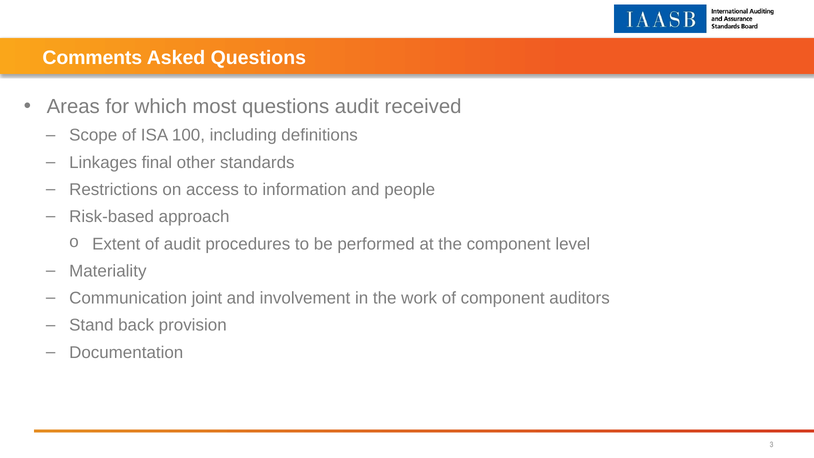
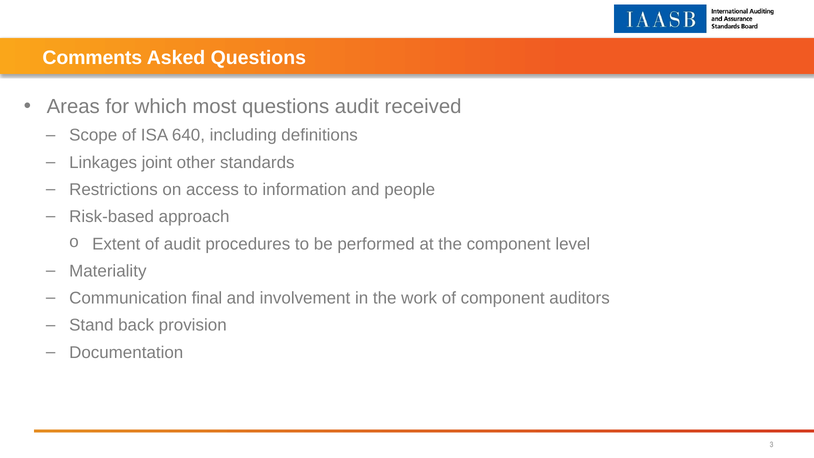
100: 100 -> 640
final: final -> joint
joint: joint -> final
